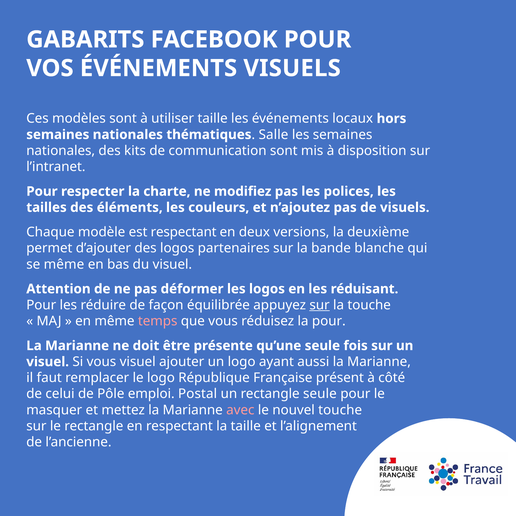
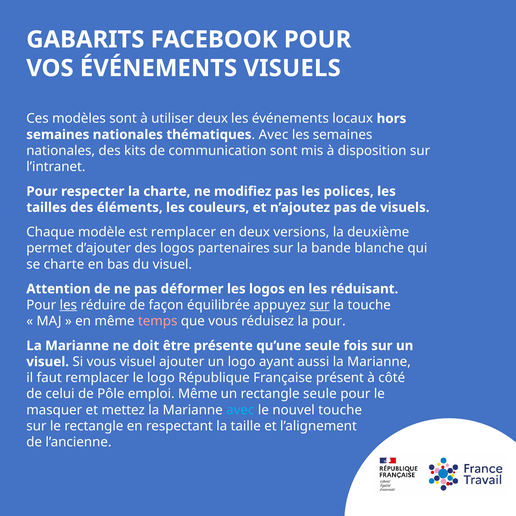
utiliser taille: taille -> deux
Salle at (273, 135): Salle -> Avec
est respectant: respectant -> remplacer
se même: même -> charte
les at (68, 305) underline: none -> present
emploi Postal: Postal -> Même
avec at (240, 410) colour: pink -> light blue
